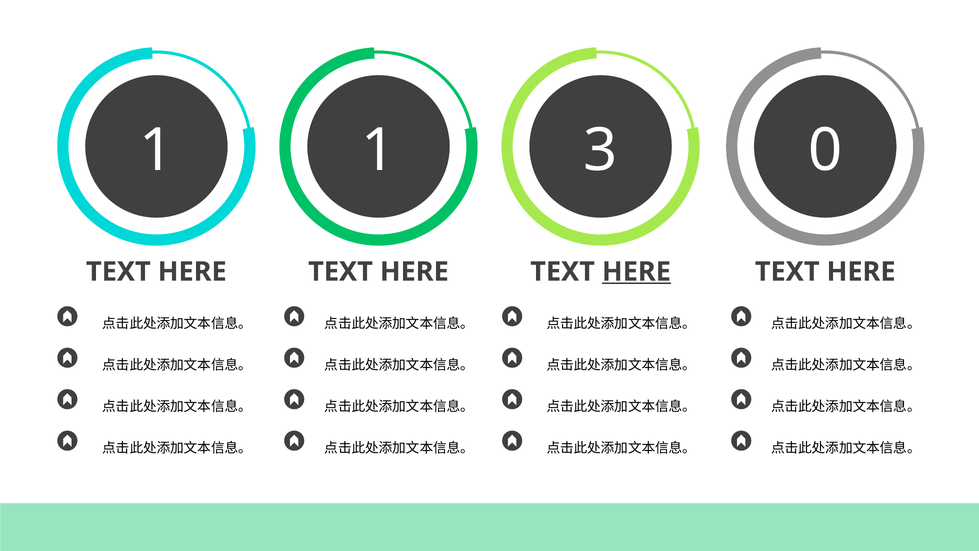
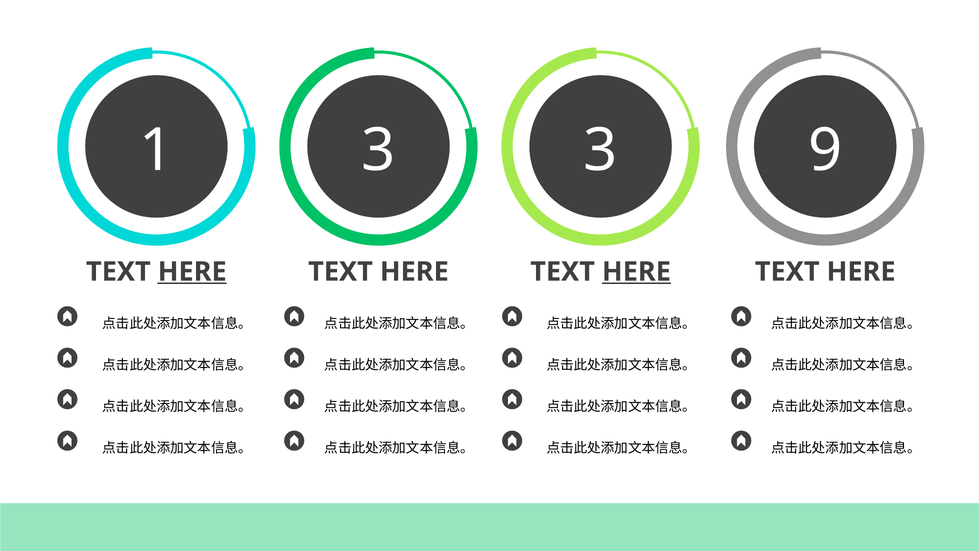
1 1: 1 -> 3
0: 0 -> 9
HERE at (192, 272) underline: none -> present
